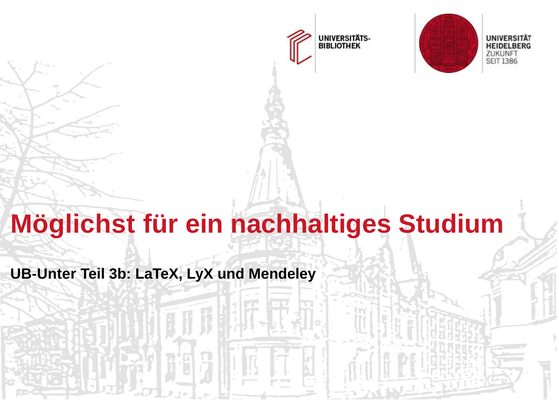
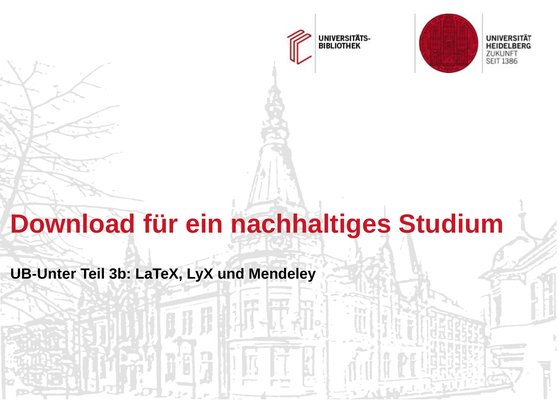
Möglichst: Möglichst -> Download
